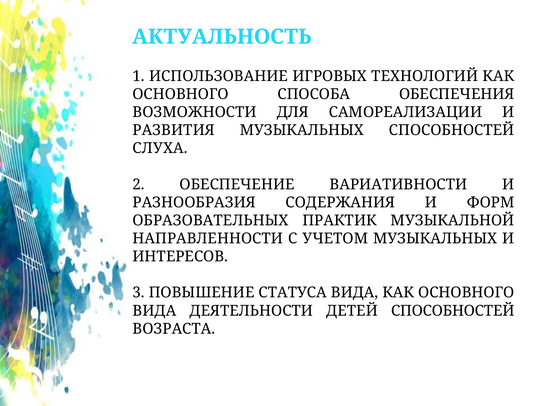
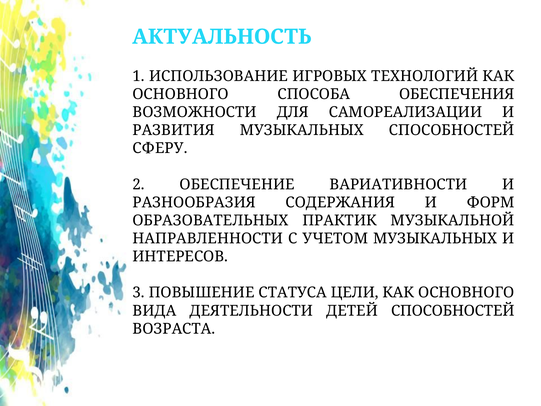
СЛУХА: СЛУХА -> СФЕРУ
СТАТУСА ВИДА: ВИДА -> ЦЕЛИ
